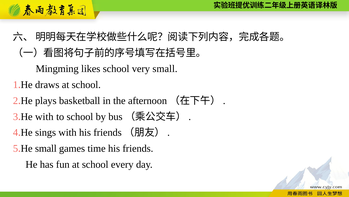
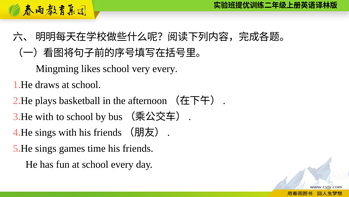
very small: small -> every
small at (46, 148): small -> sings
